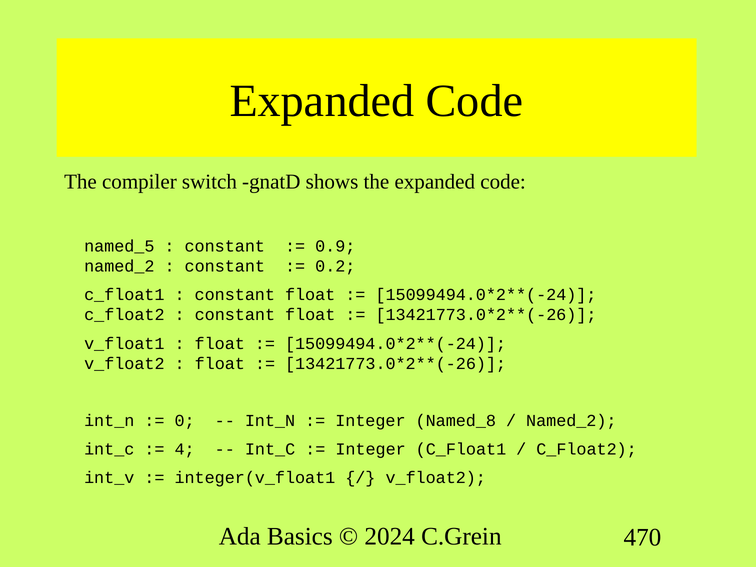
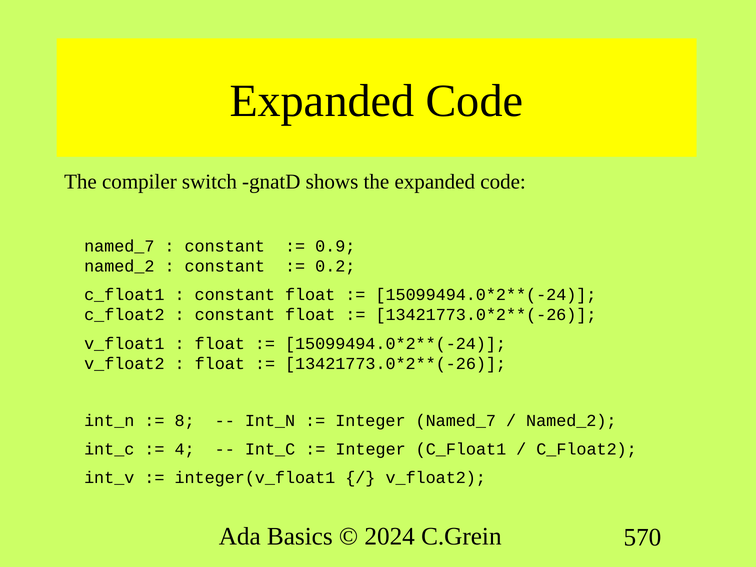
named_5 at (119, 246): named_5 -> named_7
0: 0 -> 8
Integer Named_8: Named_8 -> Named_7
470: 470 -> 570
